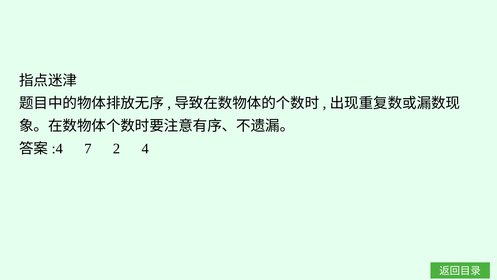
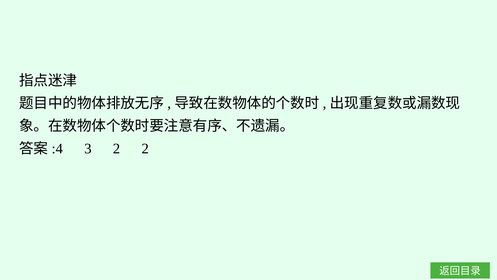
7: 7 -> 3
2 4: 4 -> 2
